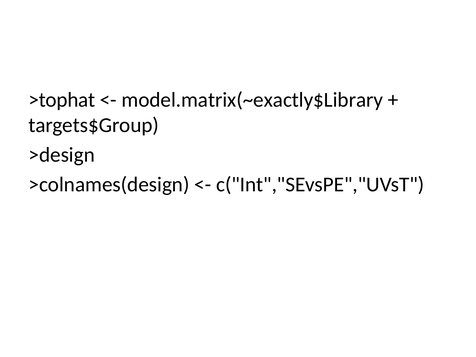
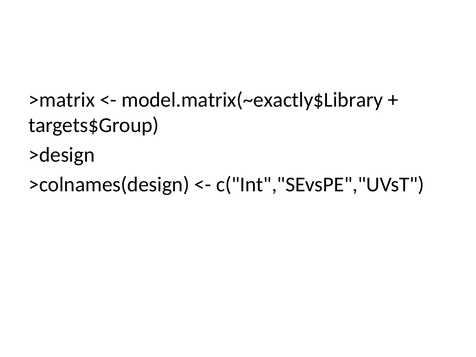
>tophat: >tophat -> >matrix
